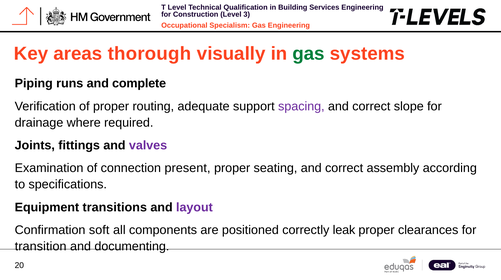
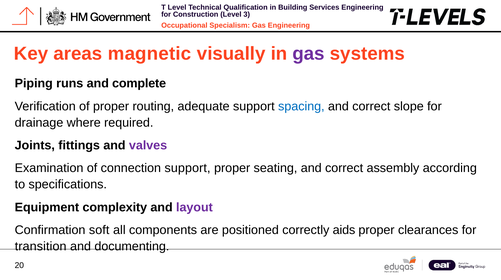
thorough: thorough -> magnetic
gas at (309, 54) colour: green -> purple
spacing colour: purple -> blue
connection present: present -> support
transitions: transitions -> complexity
leak: leak -> aids
